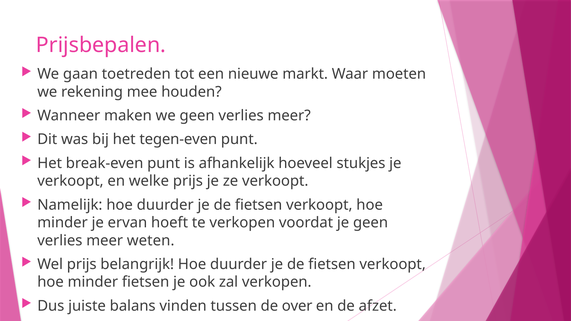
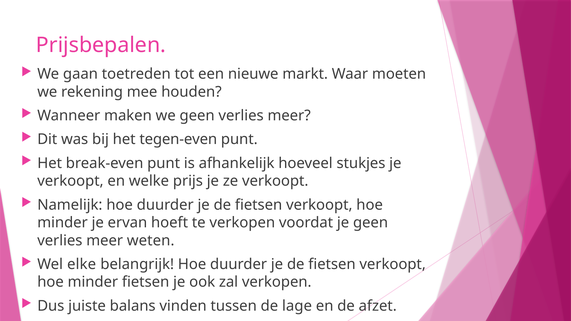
Wel prijs: prijs -> elke
over: over -> lage
